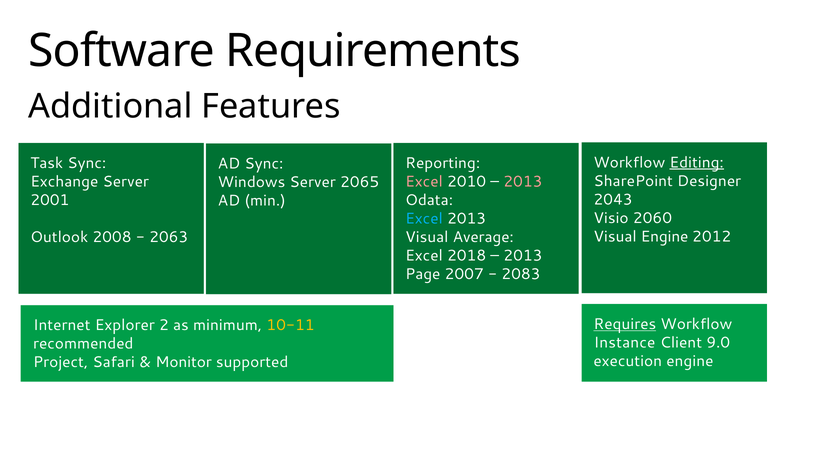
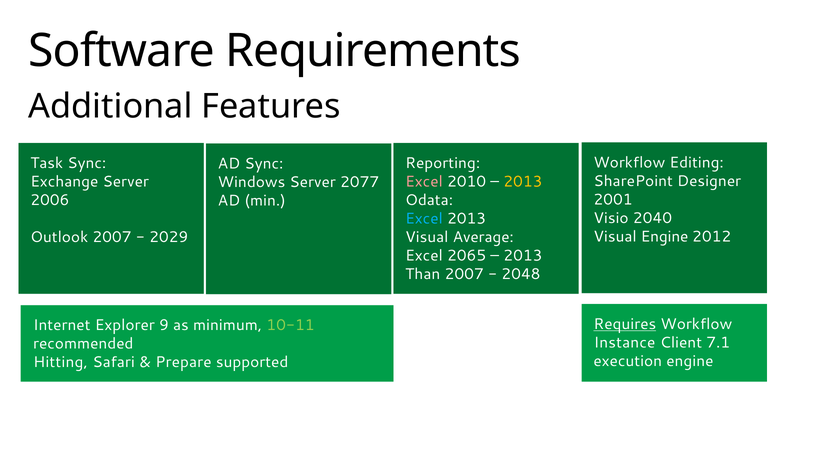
Editing underline: present -> none
2013 at (523, 182) colour: pink -> yellow
2065: 2065 -> 2077
2043: 2043 -> 2001
2001: 2001 -> 2006
2060: 2060 -> 2040
Outlook 2008: 2008 -> 2007
2063: 2063 -> 2029
2018: 2018 -> 2065
Page: Page -> Than
2083: 2083 -> 2048
2: 2 -> 9
10-11 colour: yellow -> light green
9.0: 9.0 -> 7.1
Project: Project -> Hitting
Monitor: Monitor -> Prepare
